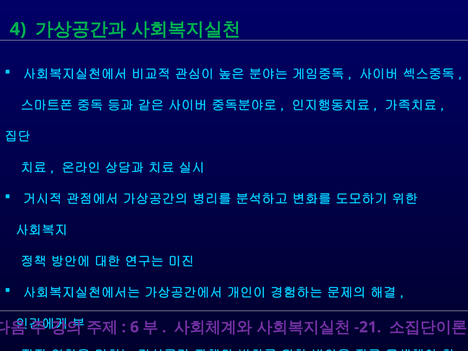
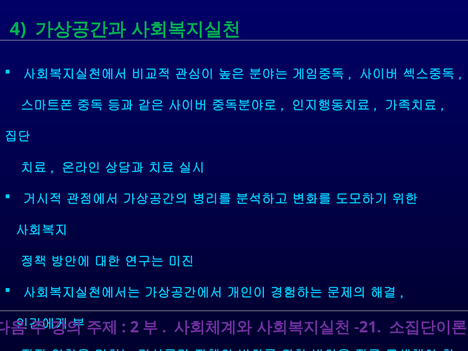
6: 6 -> 2
